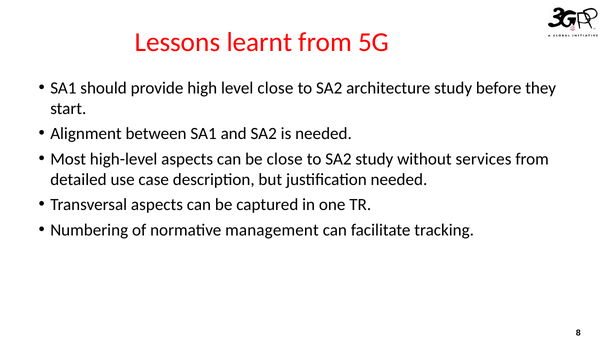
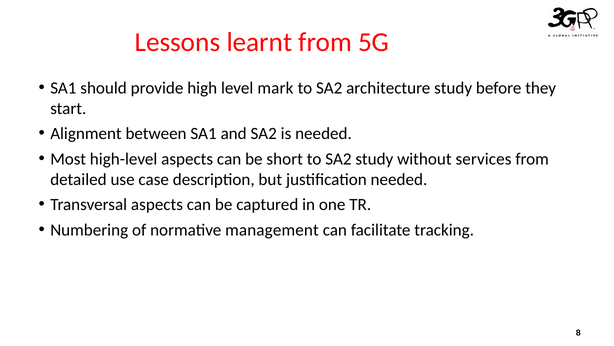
level close: close -> mark
be close: close -> short
